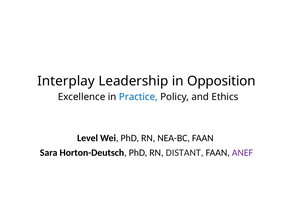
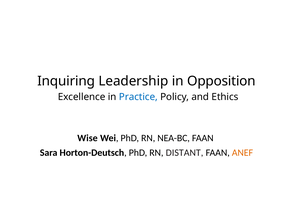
Interplay: Interplay -> Inquiring
Level: Level -> Wise
ANEF colour: purple -> orange
